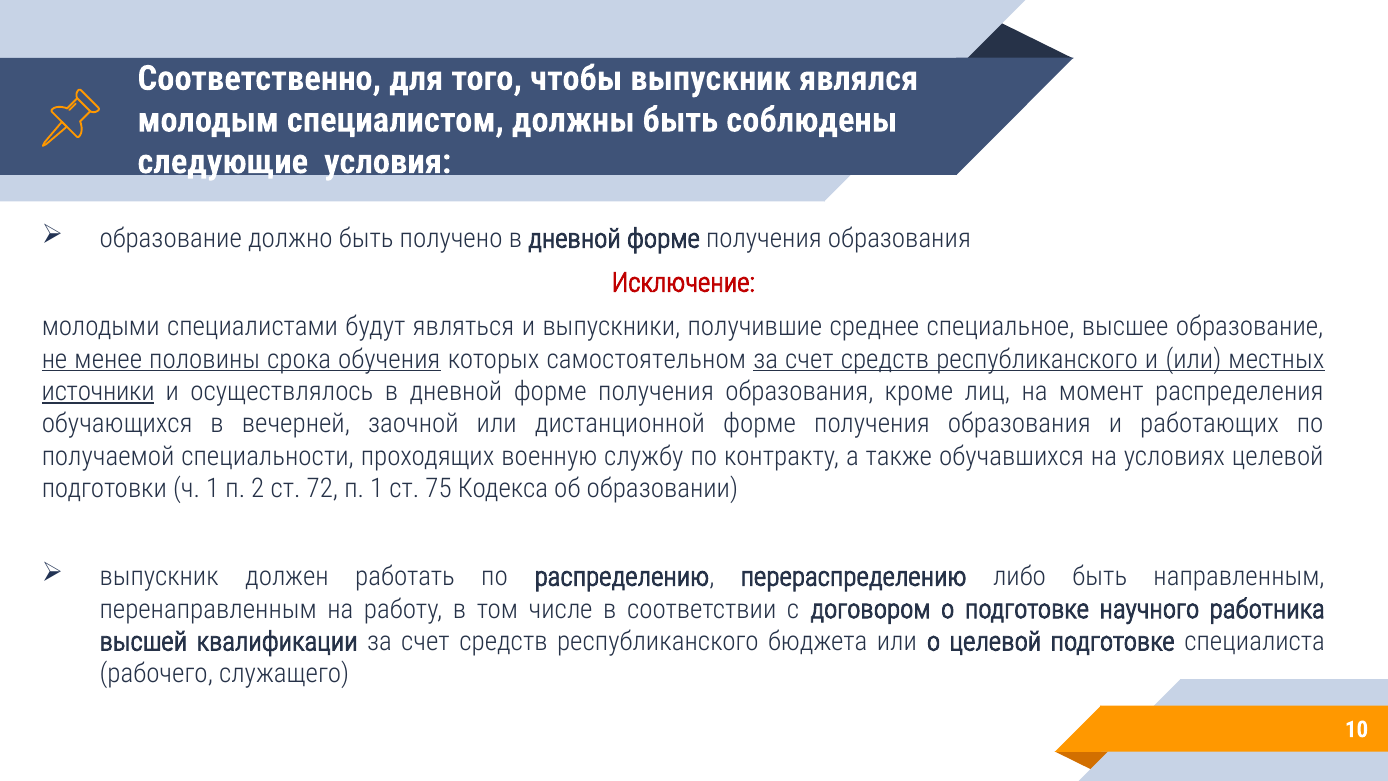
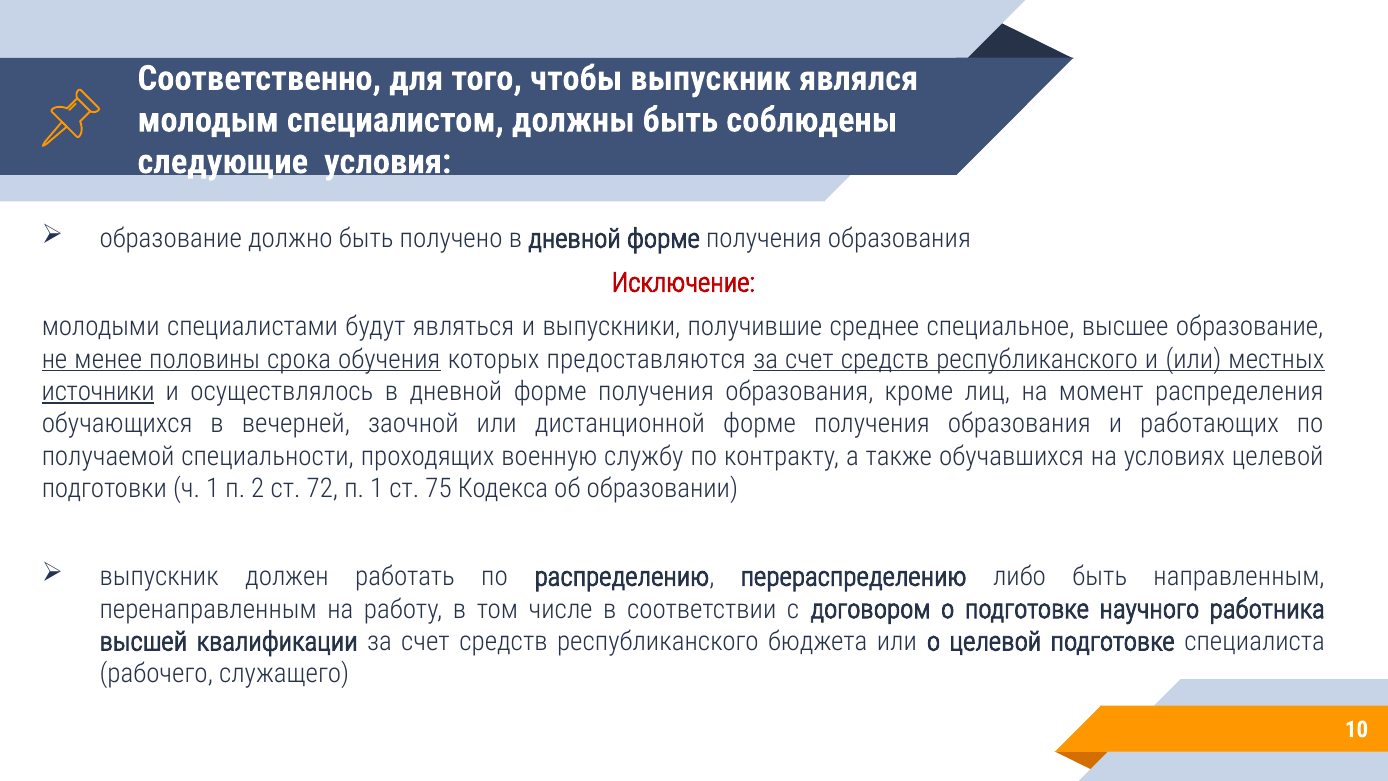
самостоятельном: самостоятельном -> предоставляются
